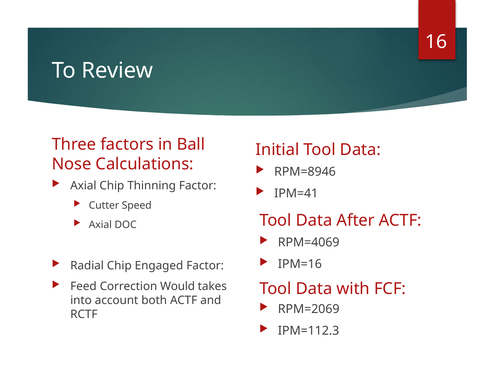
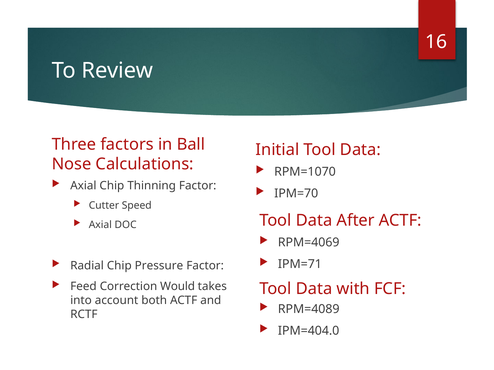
RPM=8946: RPM=8946 -> RPM=1070
IPM=41: IPM=41 -> IPM=70
IPM=16: IPM=16 -> IPM=71
Engaged: Engaged -> Pressure
RPM=2069: RPM=2069 -> RPM=4089
IPM=112.3: IPM=112.3 -> IPM=404.0
